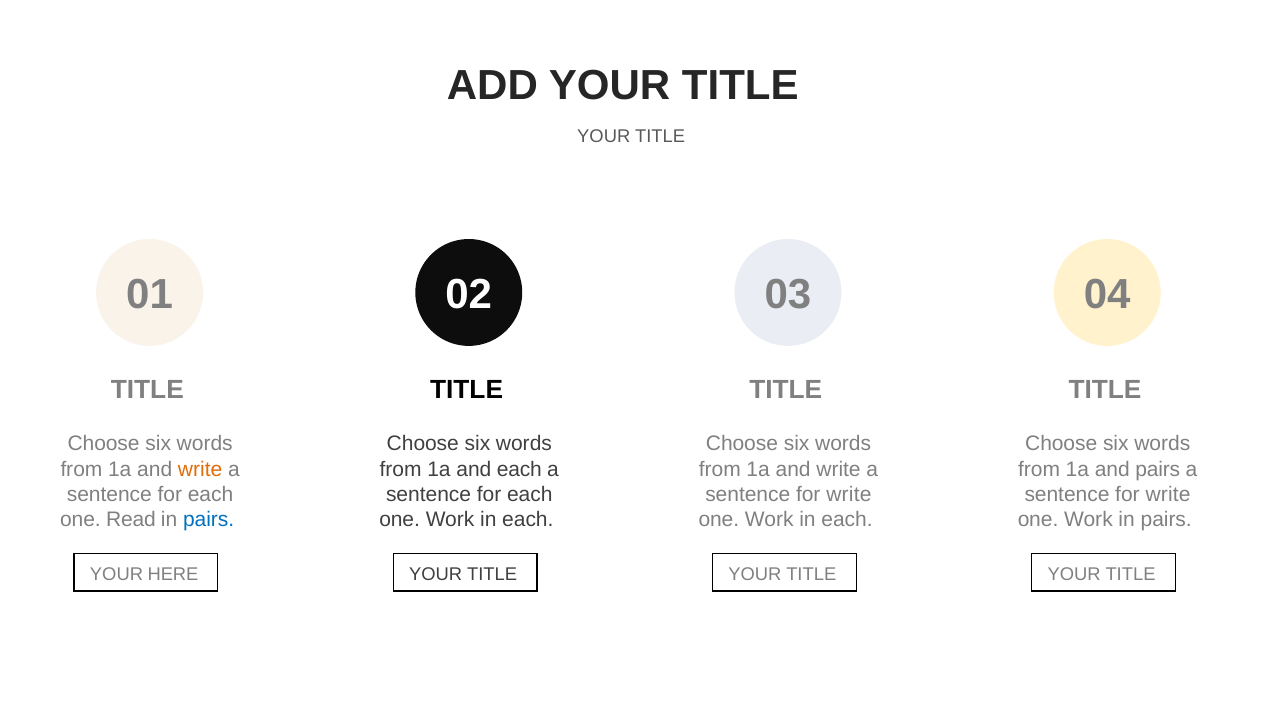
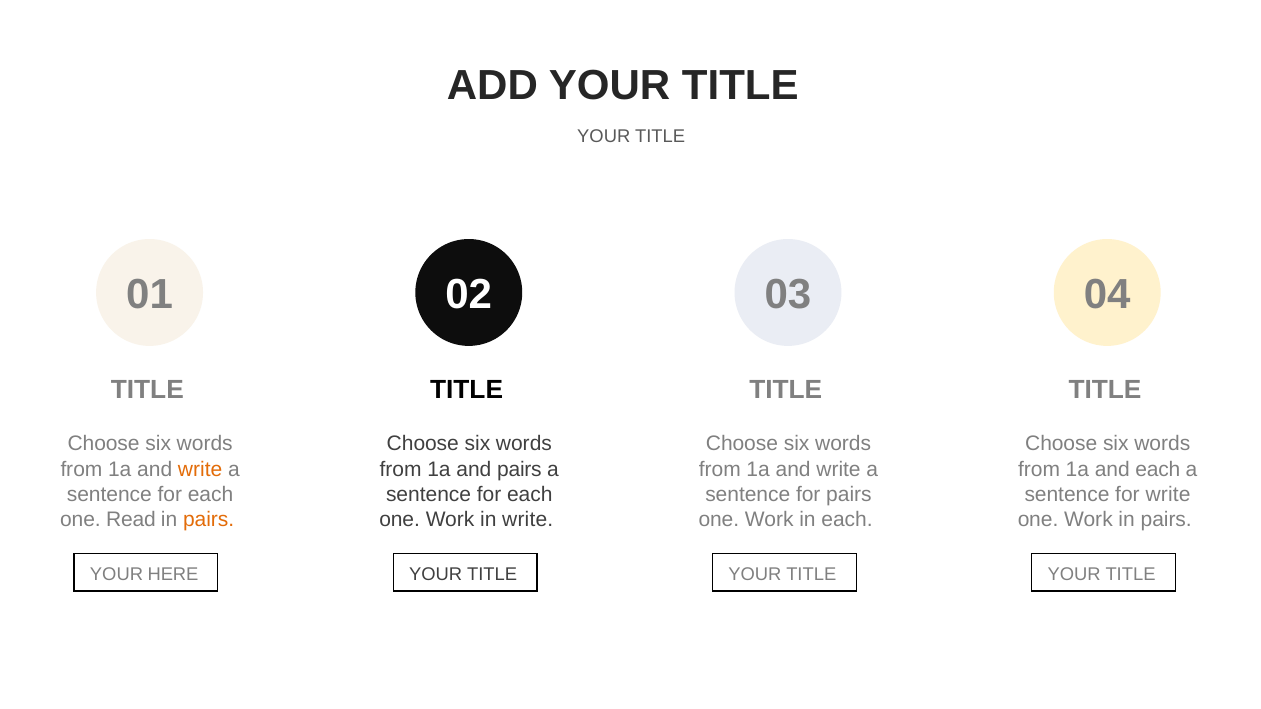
and each: each -> pairs
and pairs: pairs -> each
write at (849, 494): write -> pairs
pairs at (209, 520) colour: blue -> orange
each at (528, 520): each -> write
